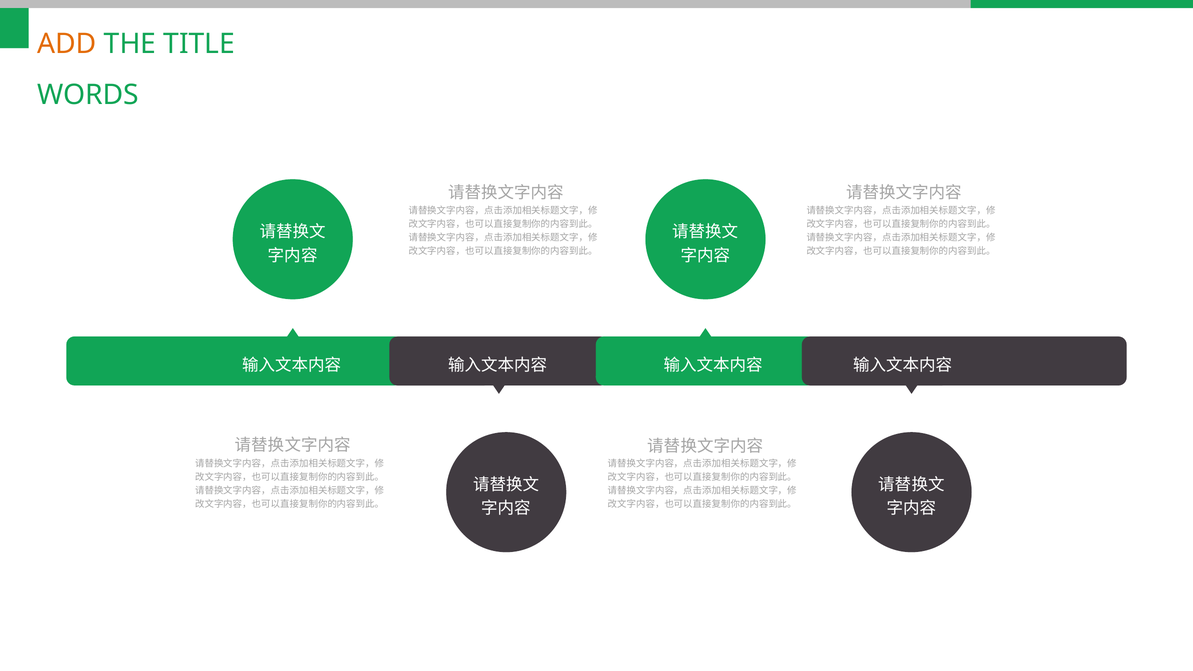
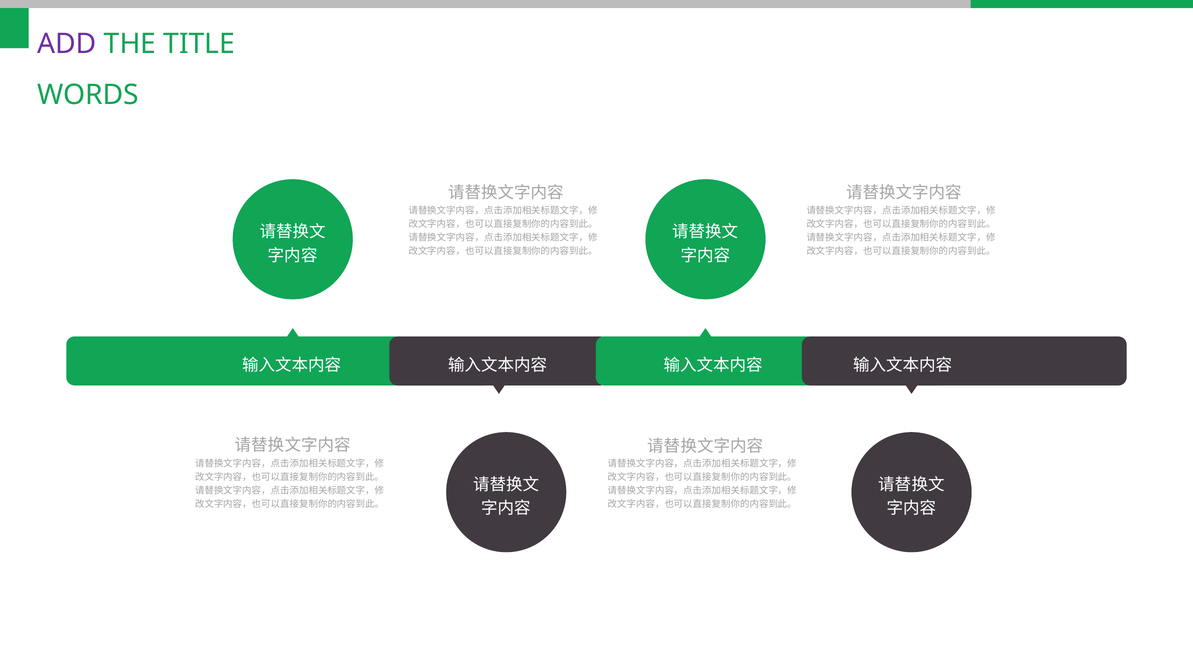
ADD at (67, 44) colour: orange -> purple
